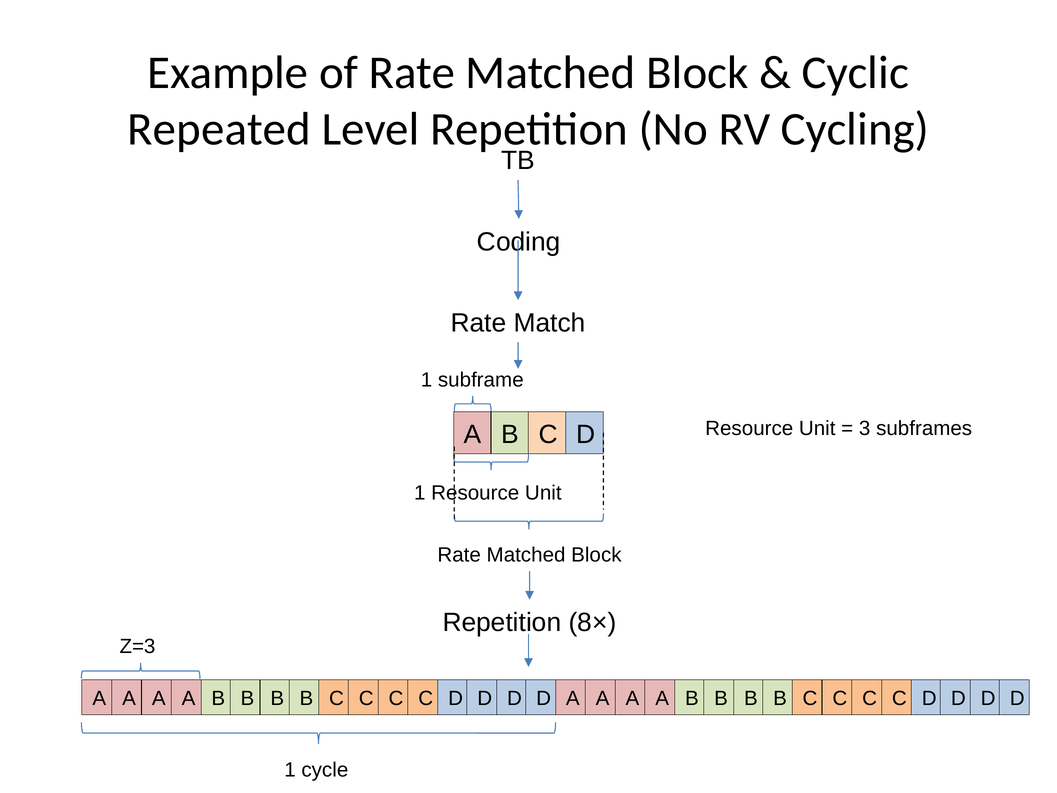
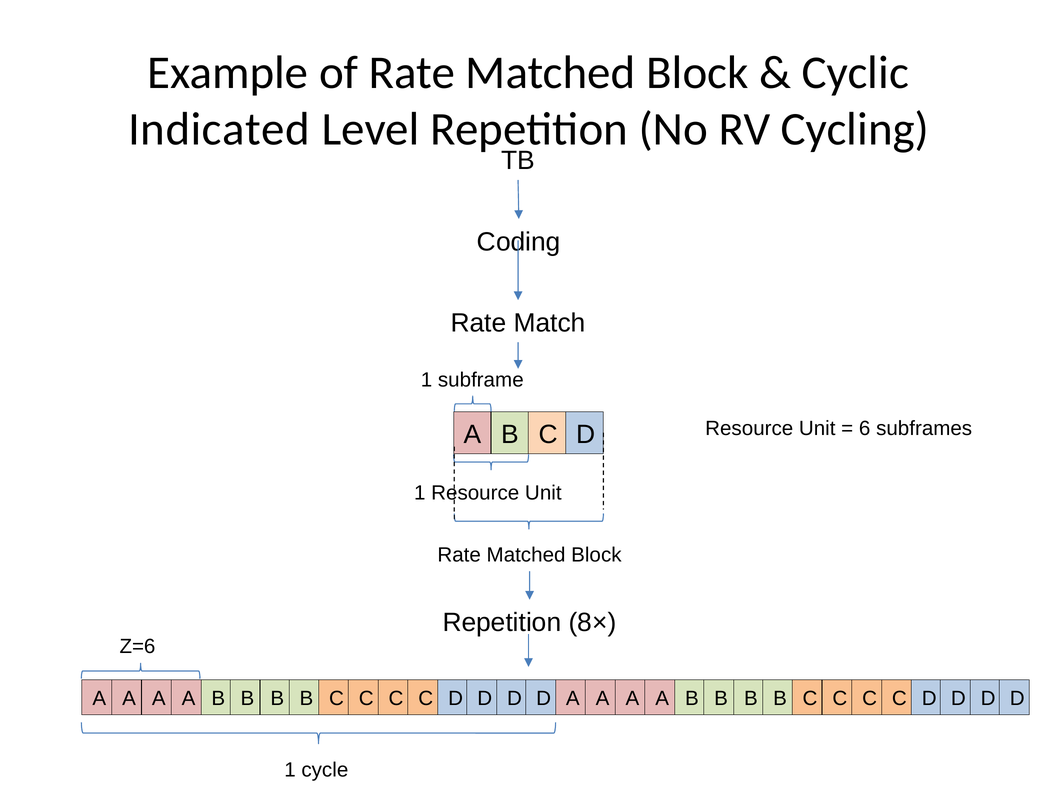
Repeated: Repeated -> Indicated
3: 3 -> 6
Z=3: Z=3 -> Z=6
